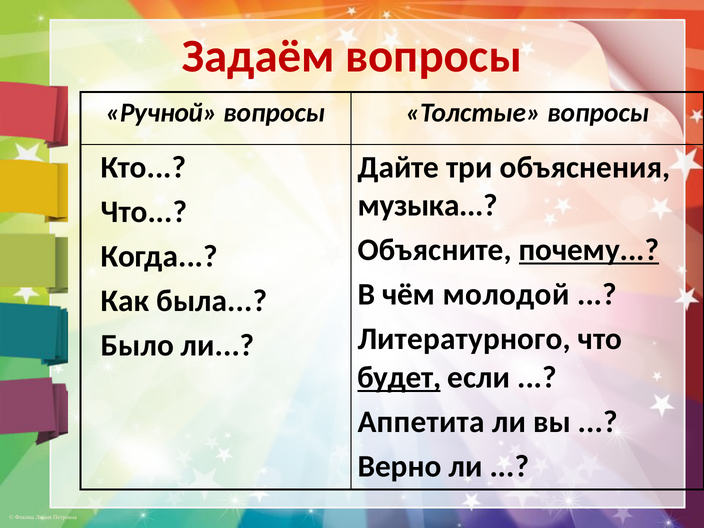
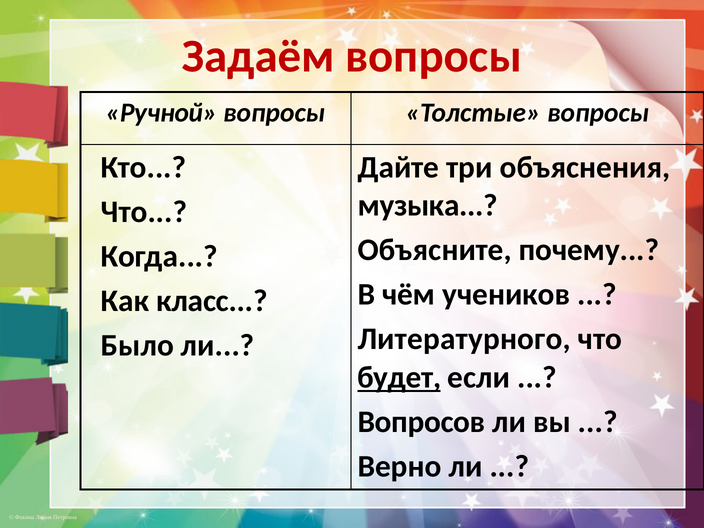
почему underline: present -> none
молодой: молодой -> учеников
была: была -> класс
Аппетита: Аппетита -> Вопросов
